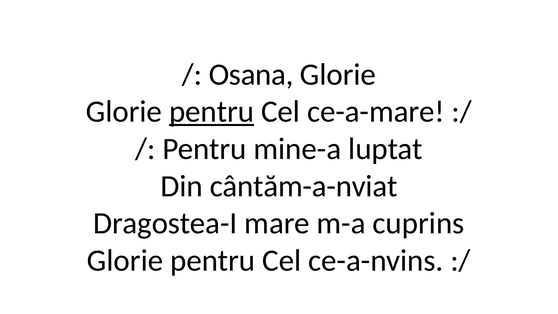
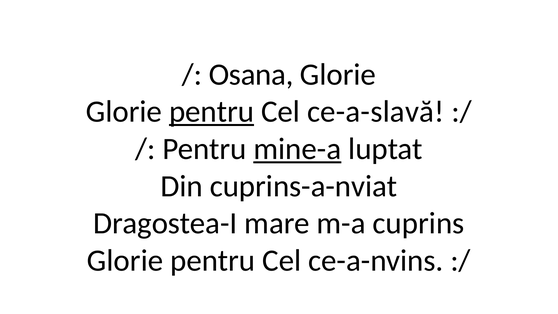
ce-a-mare: ce-a-mare -> ce-a-slavă
mine-a underline: none -> present
cântăm-a-nviat: cântăm-a-nviat -> cuprins-a-nviat
